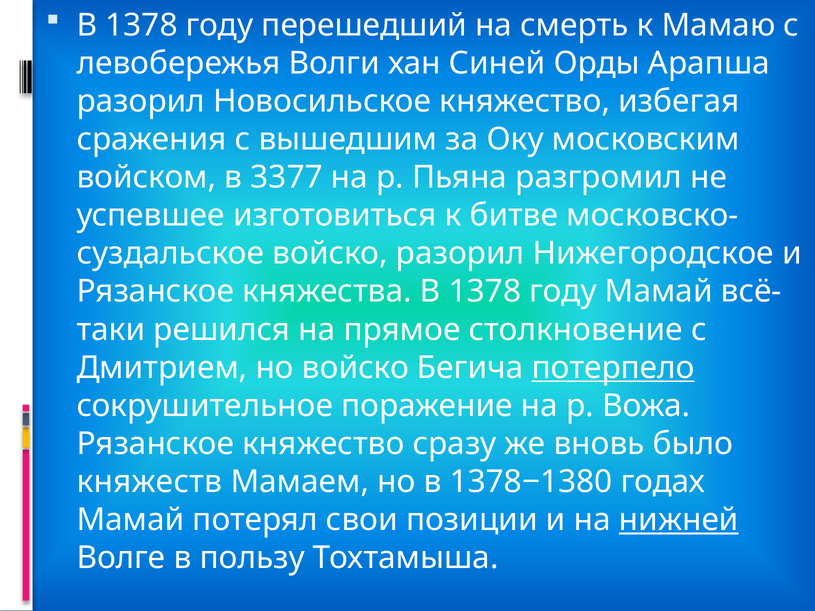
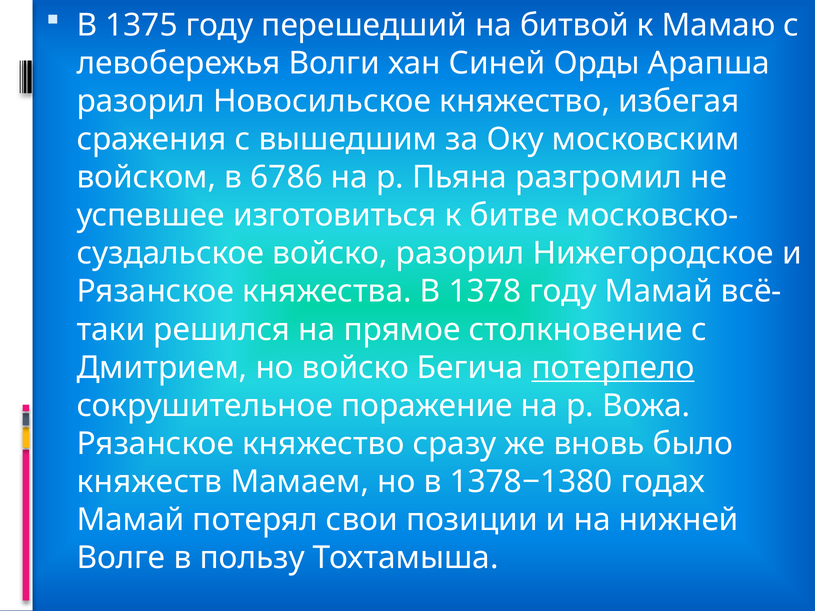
1378 at (141, 25): 1378 -> 1375
смерть: смерть -> битвой
3377: 3377 -> 6786
нижней underline: present -> none
